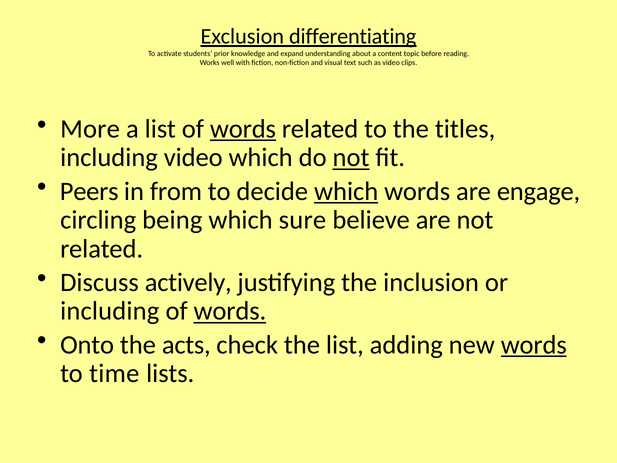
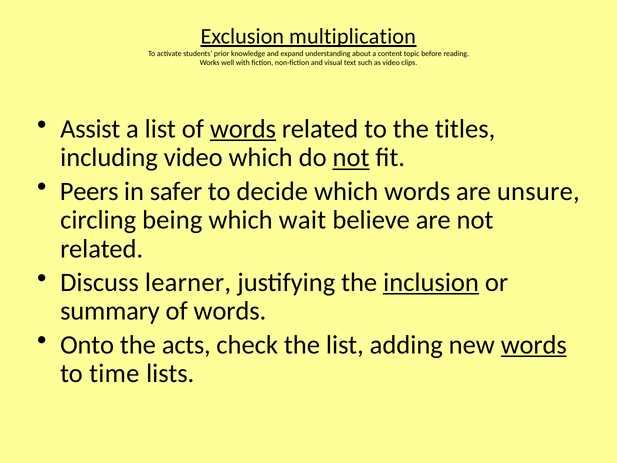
differentiating: differentiating -> multiplication
More: More -> Assist
from: from -> safer
which at (346, 191) underline: present -> none
engage: engage -> unsure
sure: sure -> wait
actively: actively -> learner
inclusion underline: none -> present
including at (110, 311): including -> summary
words at (230, 311) underline: present -> none
